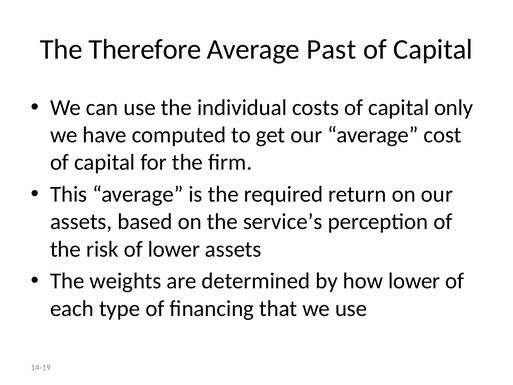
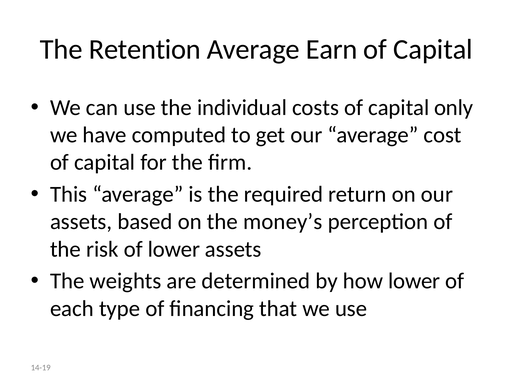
Therefore: Therefore -> Retention
Past: Past -> Earn
service’s: service’s -> money’s
